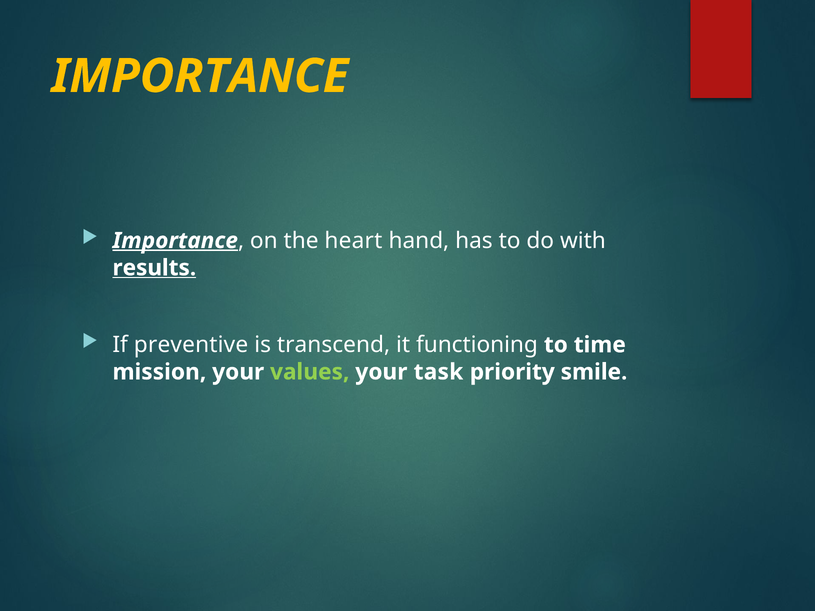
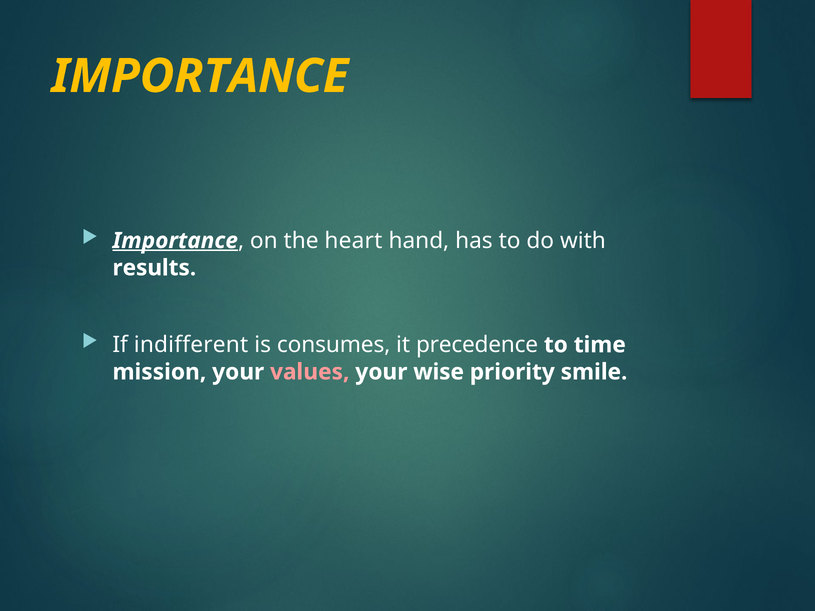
results underline: present -> none
preventive: preventive -> indifferent
transcend: transcend -> consumes
functioning: functioning -> precedence
values colour: light green -> pink
task: task -> wise
